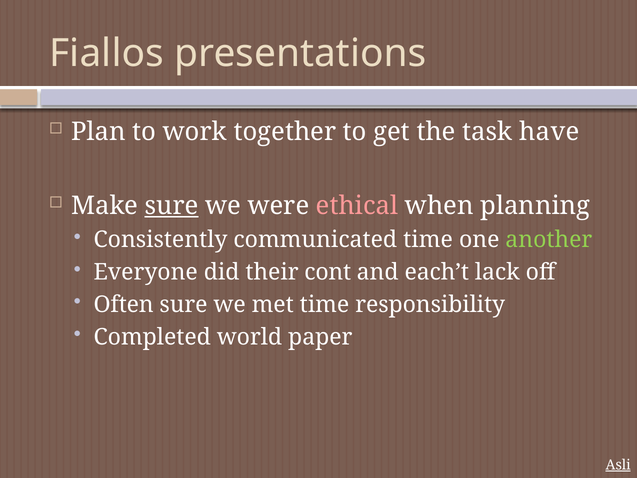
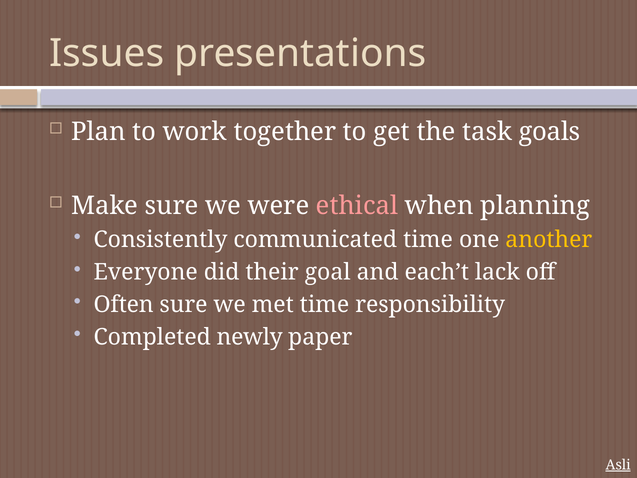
Fiallos: Fiallos -> Issues
have: have -> goals
sure at (172, 206) underline: present -> none
another colour: light green -> yellow
cont: cont -> goal
world: world -> newly
